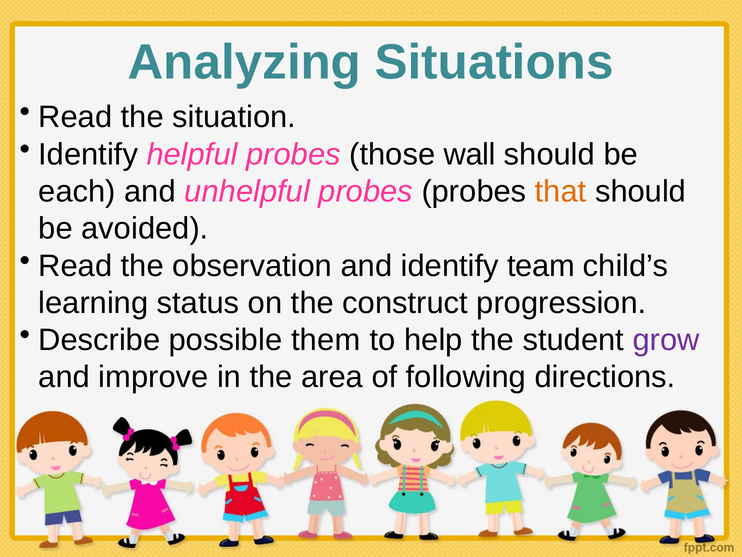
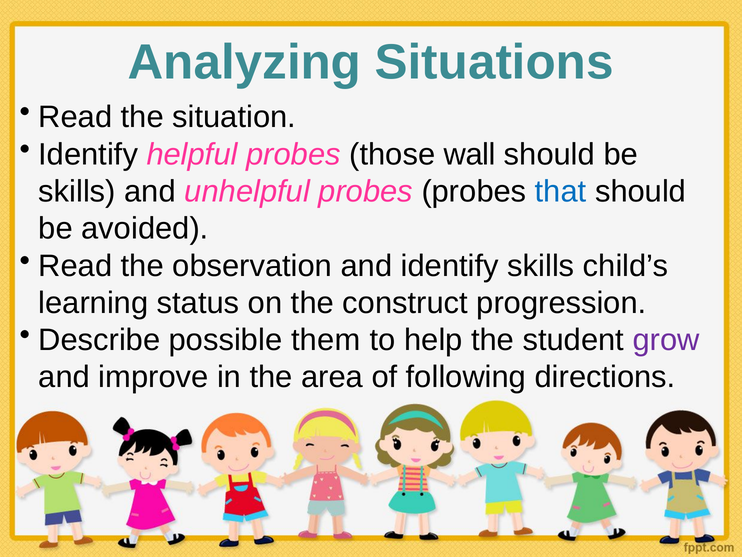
each at (77, 191): each -> skills
that colour: orange -> blue
identify team: team -> skills
